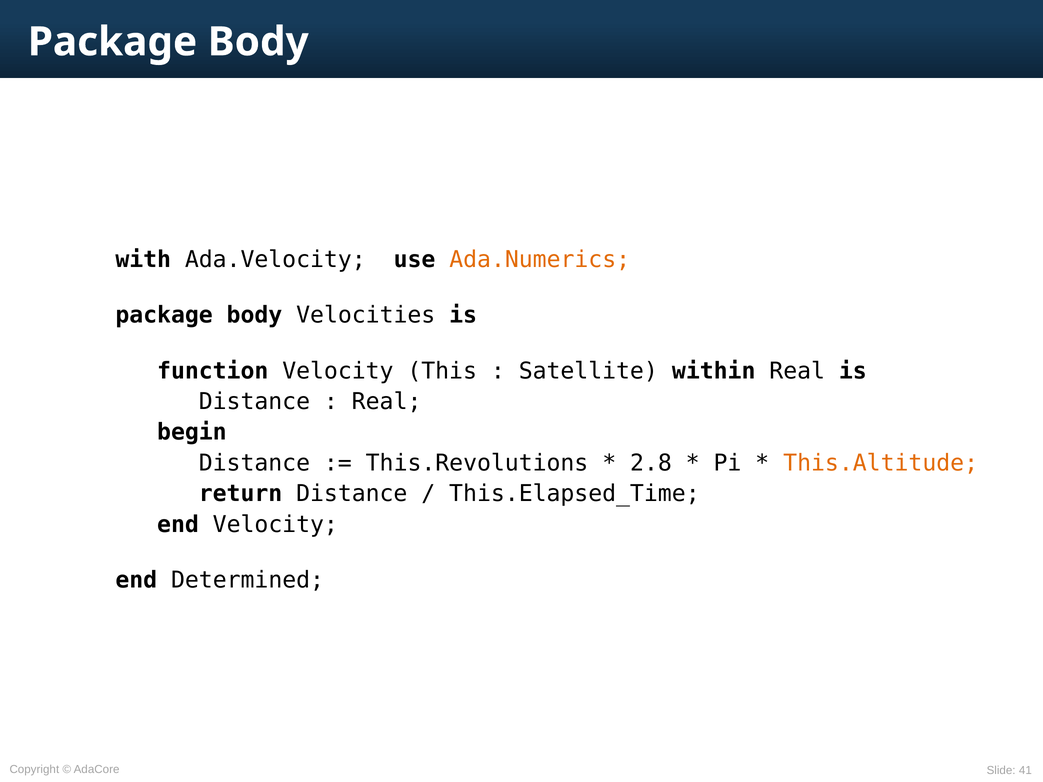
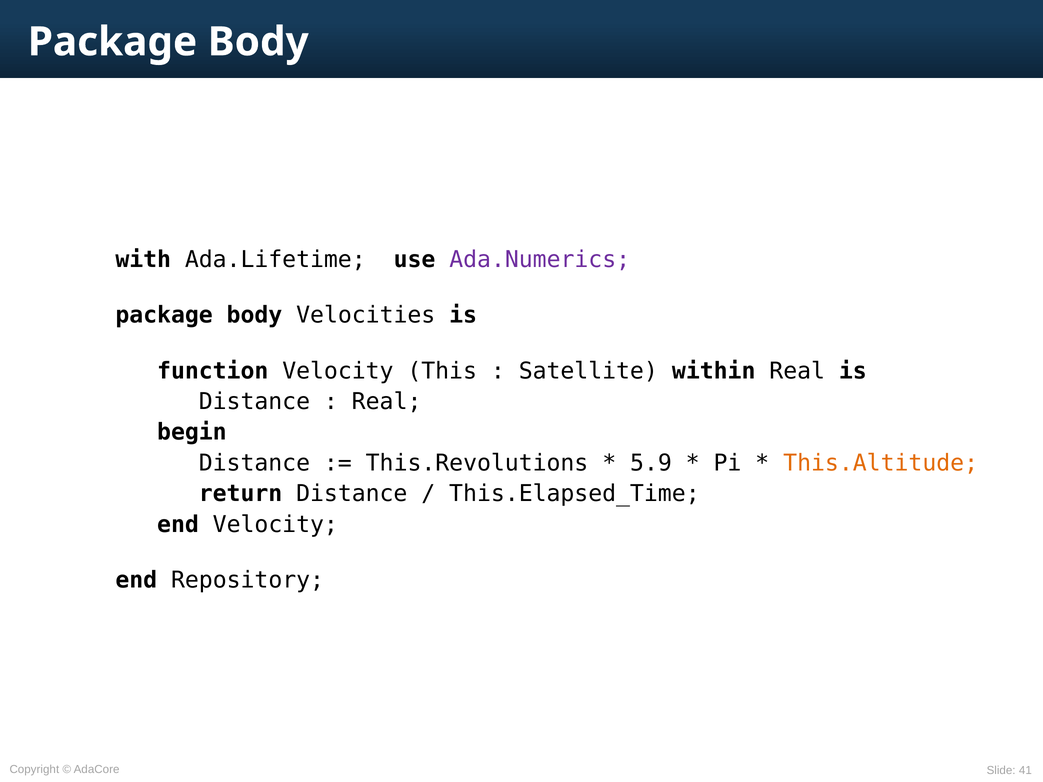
Ada.Velocity: Ada.Velocity -> Ada.Lifetime
Ada.Numerics colour: orange -> purple
2.8: 2.8 -> 5.9
Determined: Determined -> Repository
